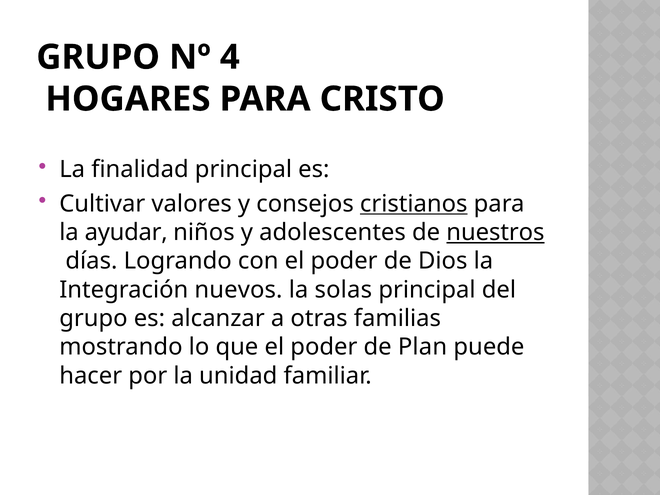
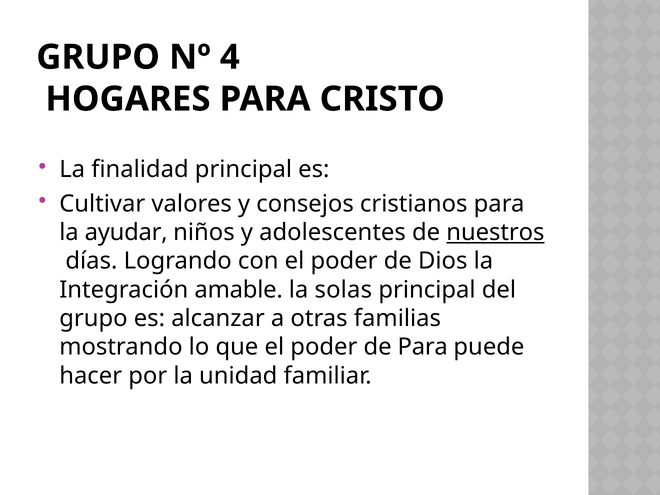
cristianos underline: present -> none
nuevos: nuevos -> amable
de Plan: Plan -> Para
